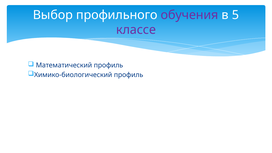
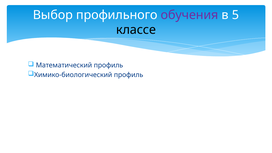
классе colour: purple -> black
